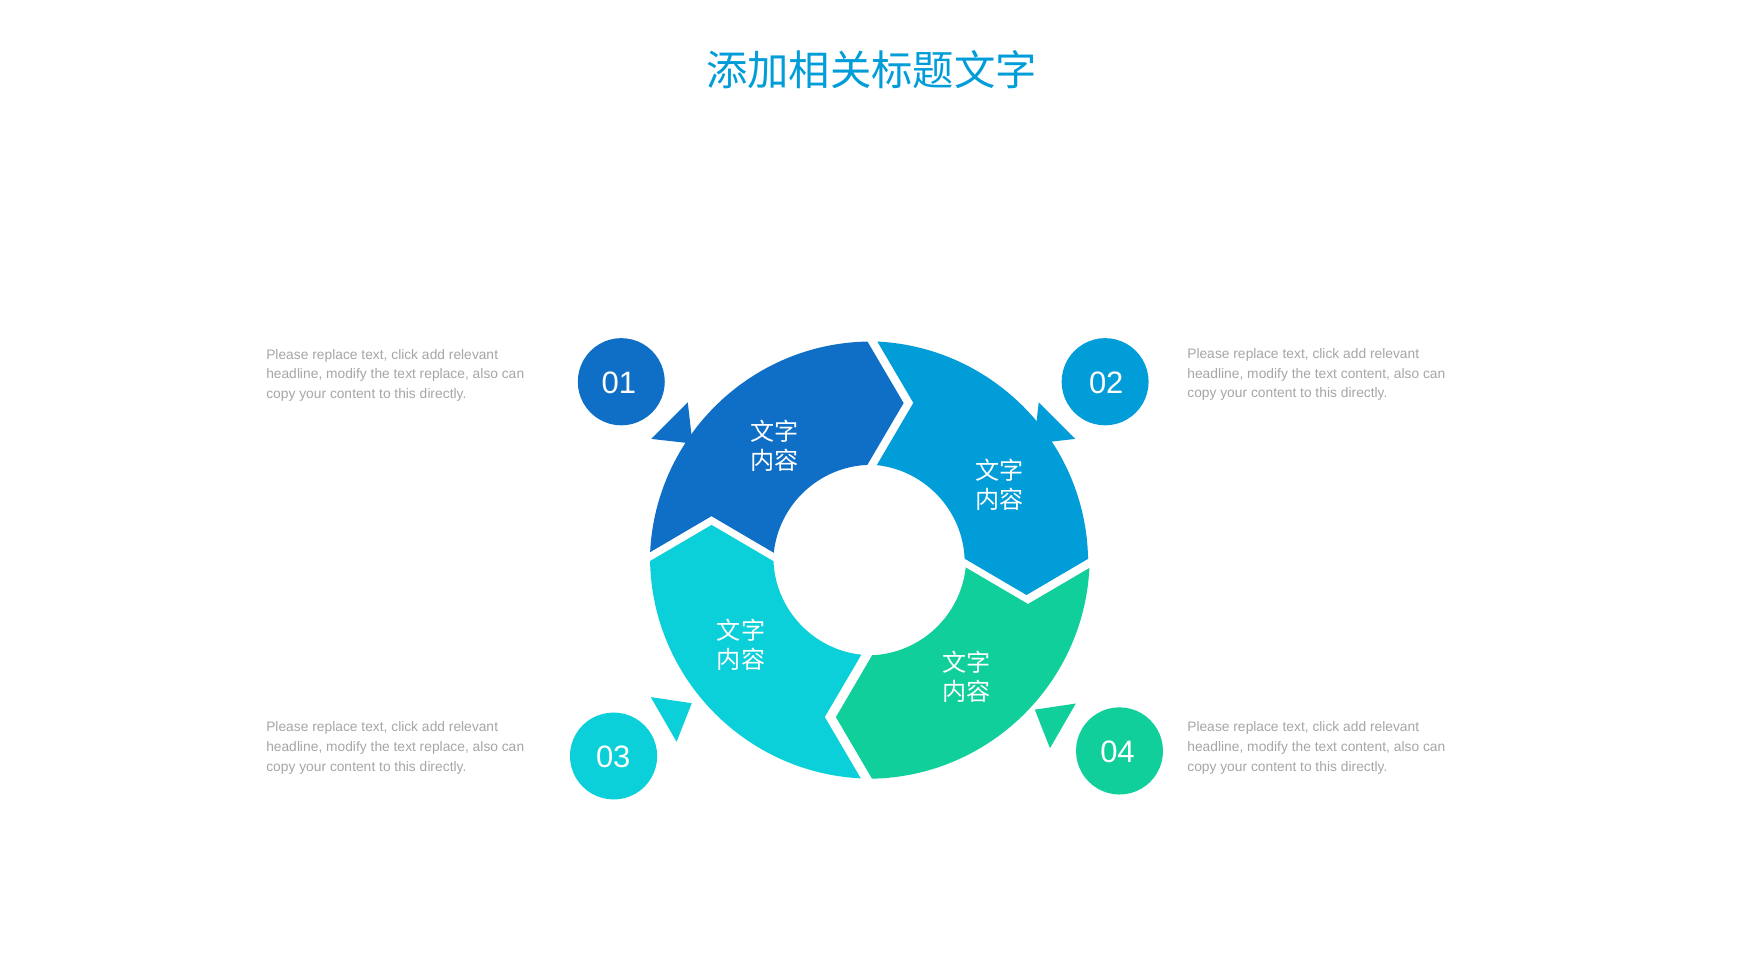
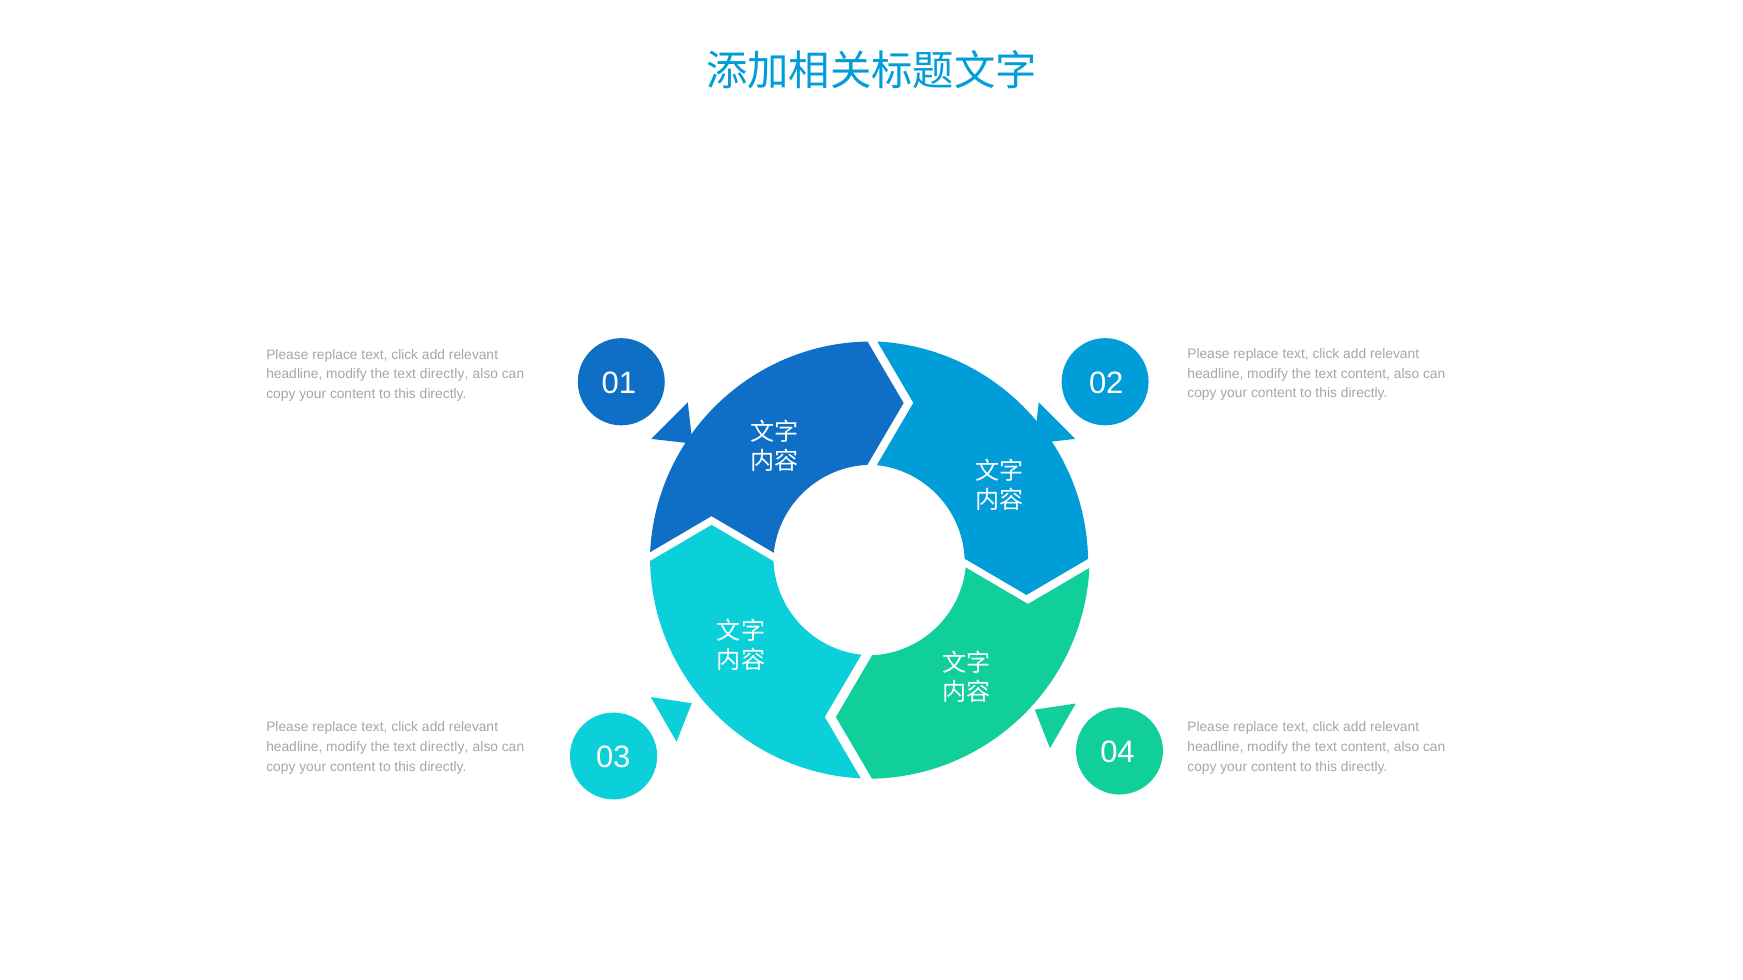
replace at (444, 374): replace -> directly
replace at (444, 747): replace -> directly
